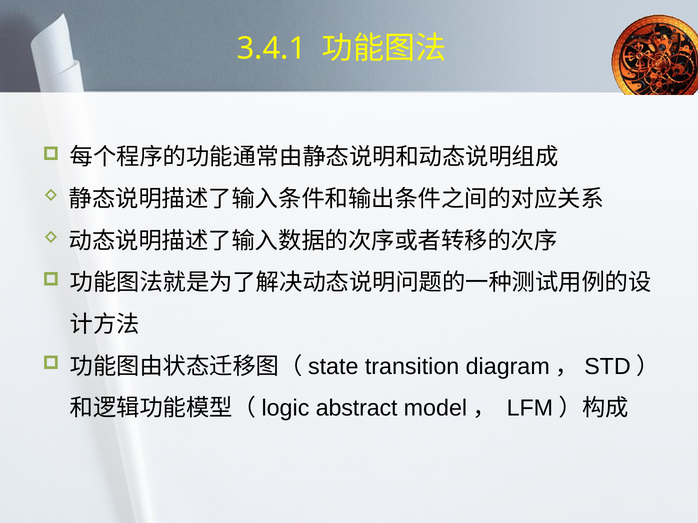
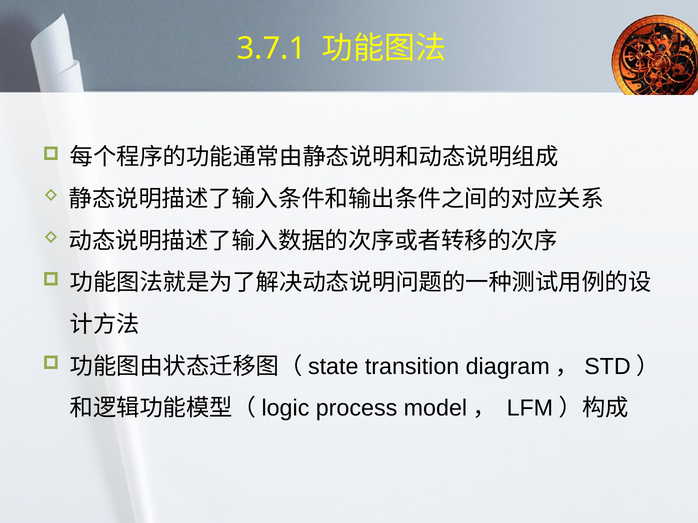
3.4.1: 3.4.1 -> 3.7.1
abstract: abstract -> process
